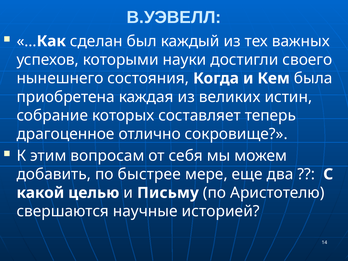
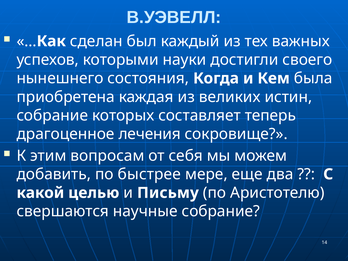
отлично: отлично -> лечения
научные историей: историей -> собрание
